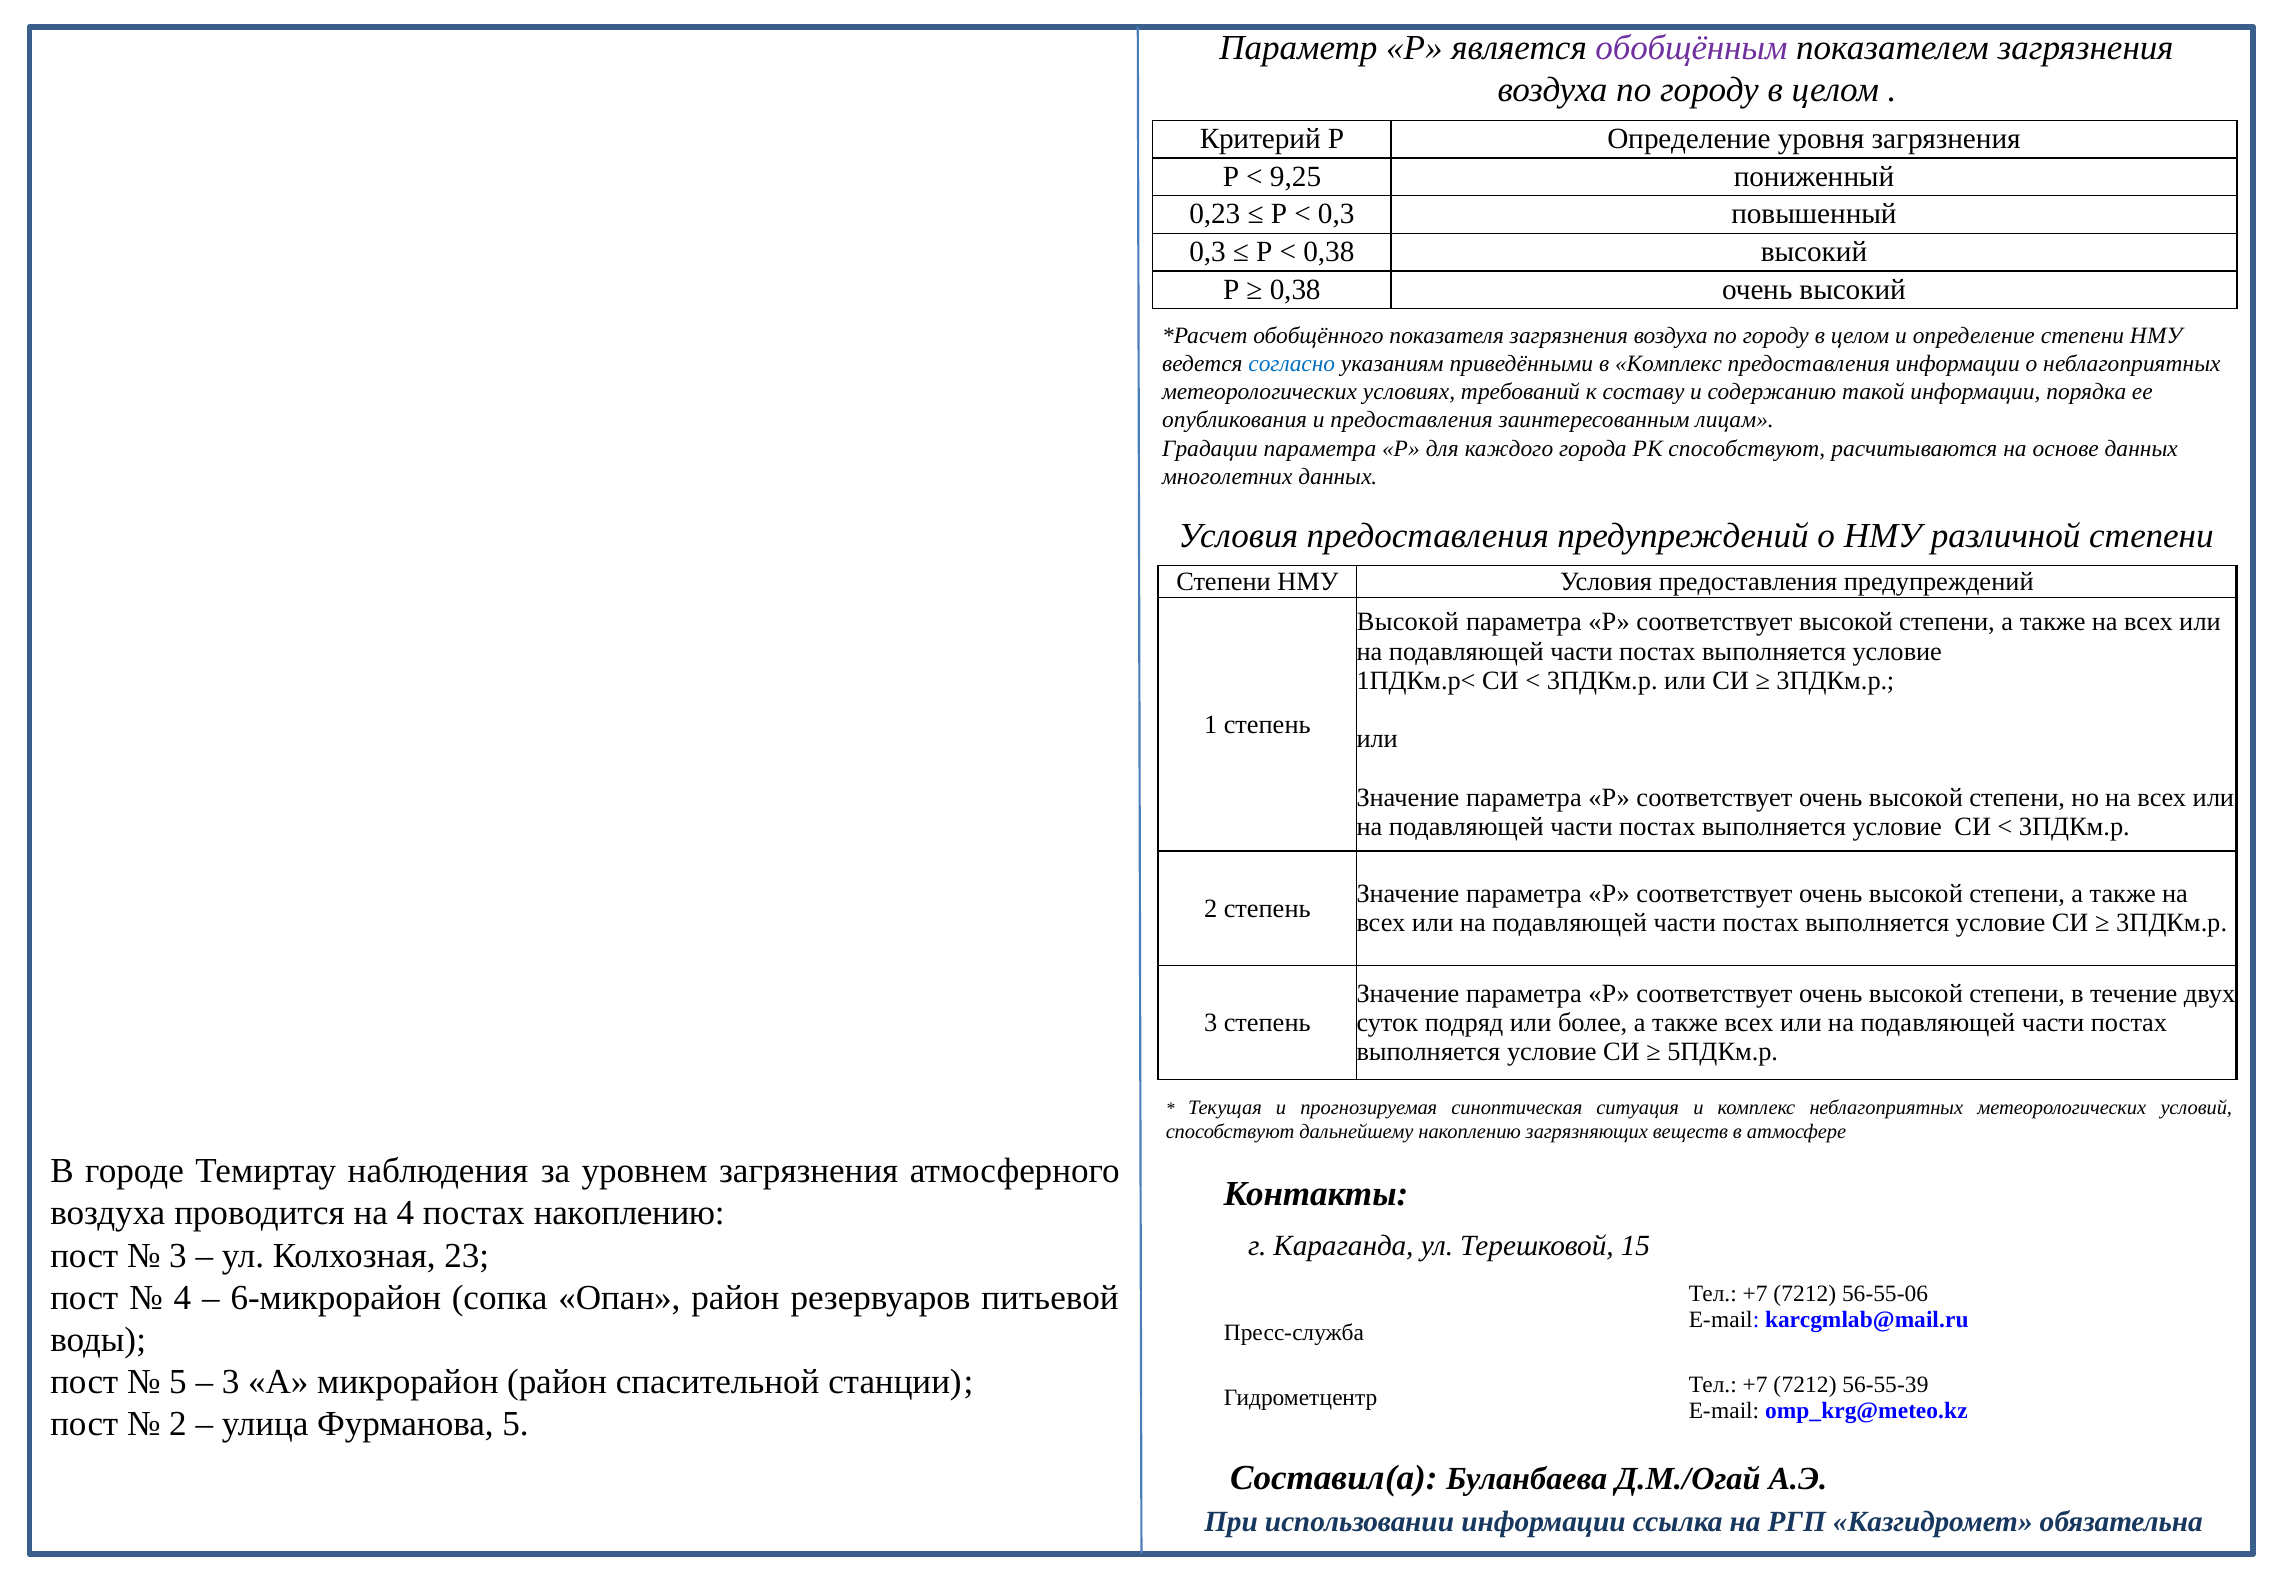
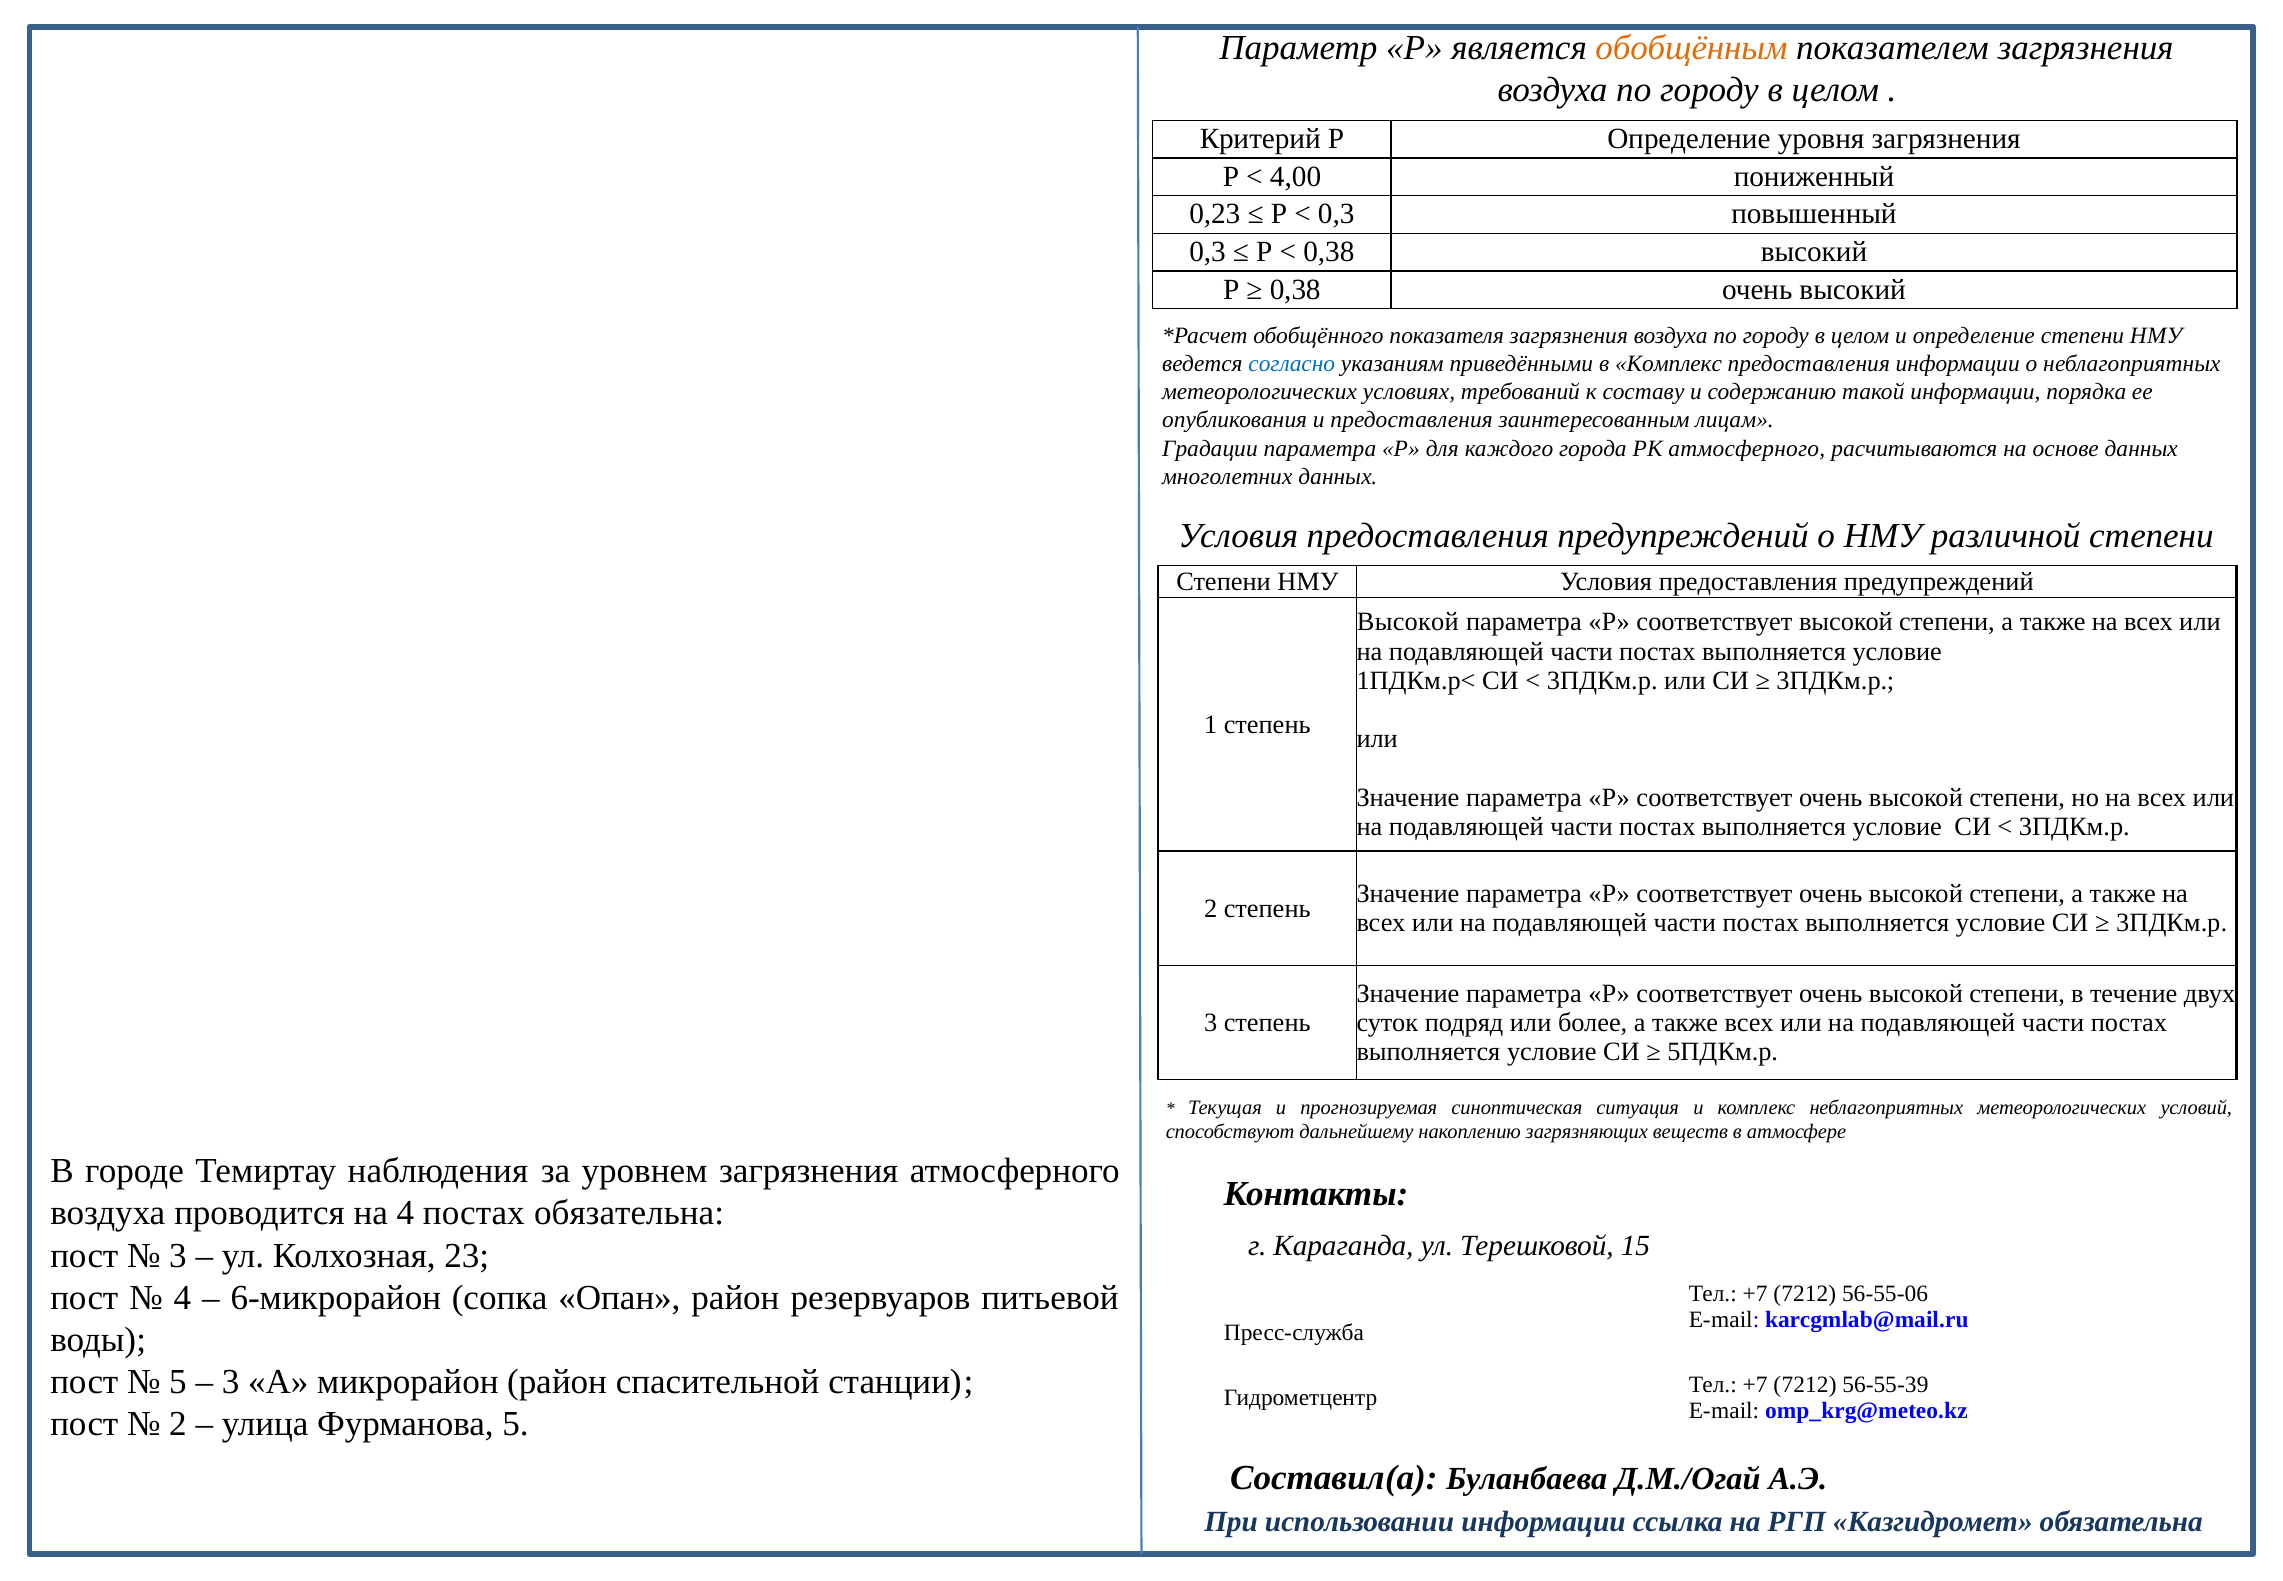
обобщённым colour: purple -> orange
9,25: 9,25 -> 4,00
РК способствуют: способствуют -> атмосферного
постах накоплению: накоплению -> обязательна
